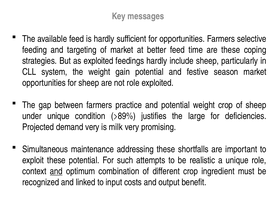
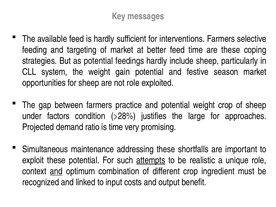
for opportunities: opportunities -> interventions
as exploited: exploited -> potential
under unique: unique -> factors
>89%: >89% -> >28%
deficiencies: deficiencies -> approaches
demand very: very -> ratio
is milk: milk -> time
attempts underline: none -> present
